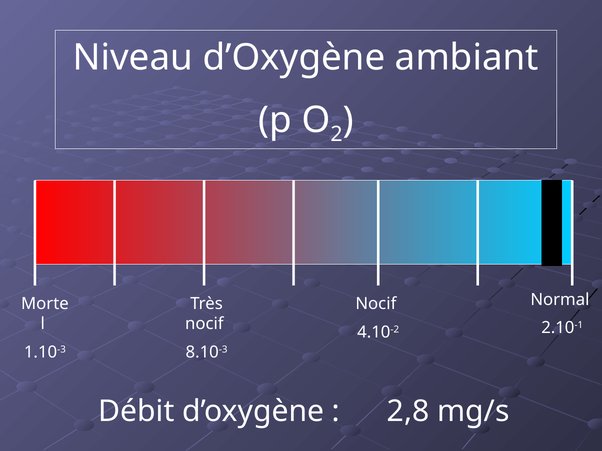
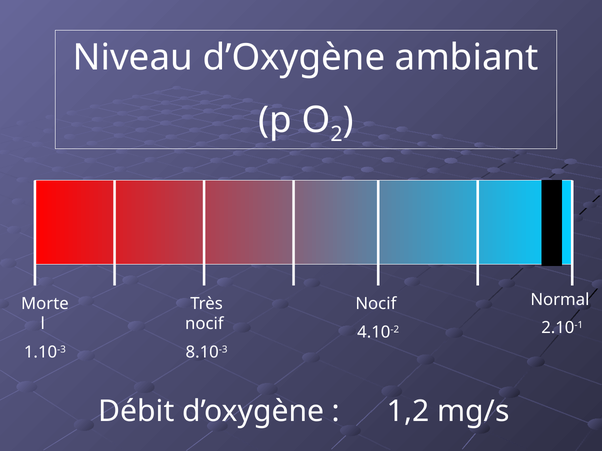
2,8: 2,8 -> 1,2
